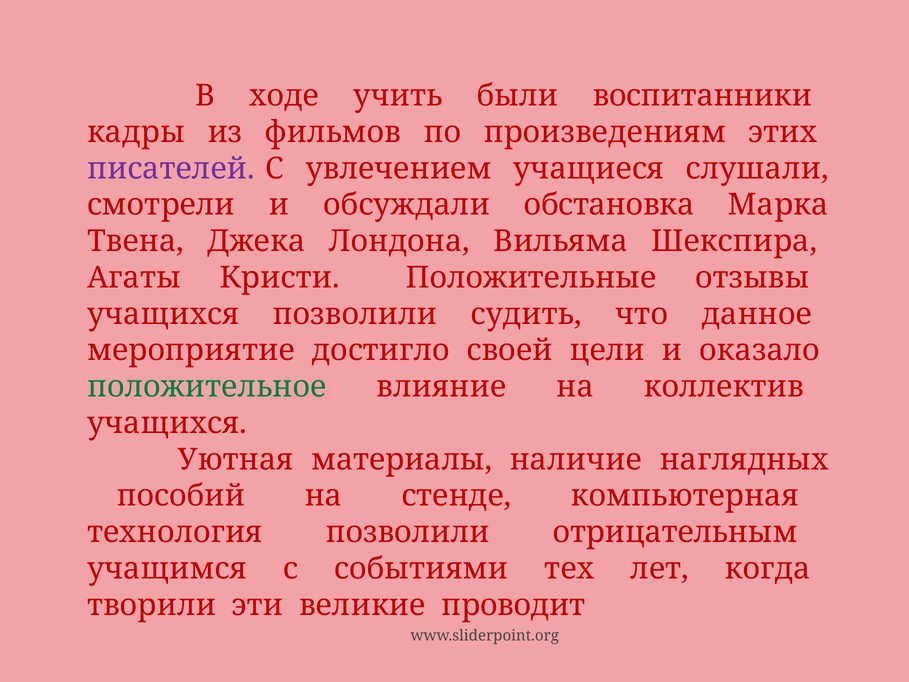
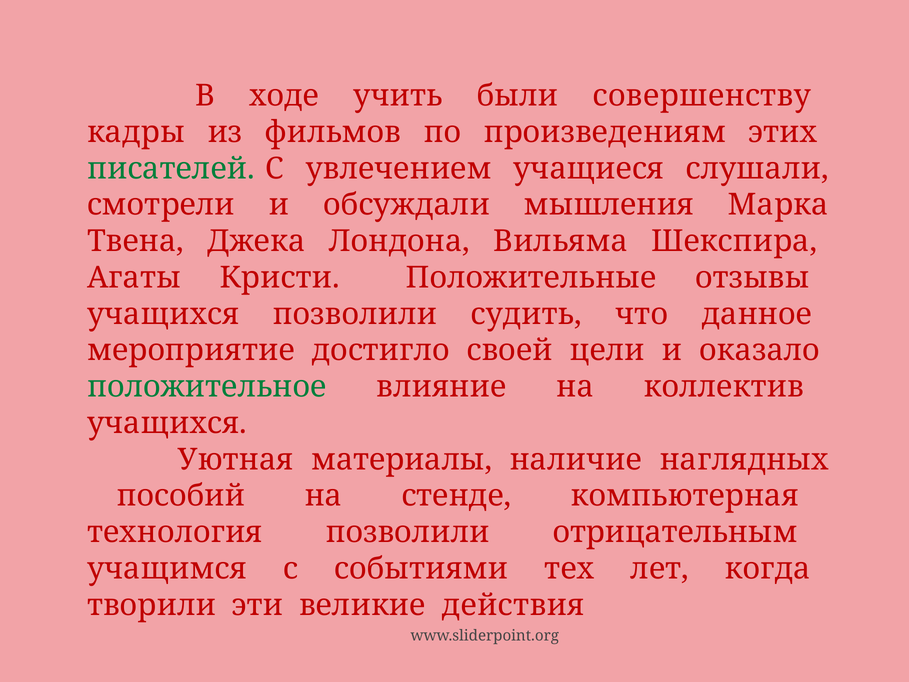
воспитанники: воспитанники -> совершенству
писателей colour: purple -> green
обстановка: обстановка -> мышления
проводит: проводит -> действия
